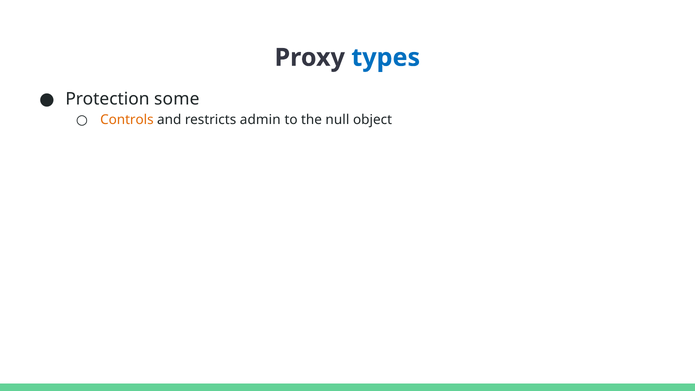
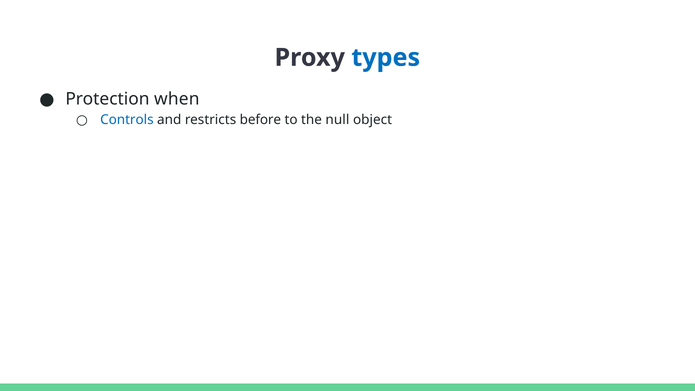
some: some -> when
Controls colour: orange -> blue
admin: admin -> before
